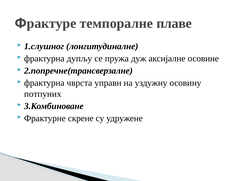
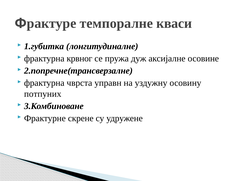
плаве: плаве -> кваси
1.слушног: 1.слушног -> 1.губитка
дупљу: дупљу -> крвног
